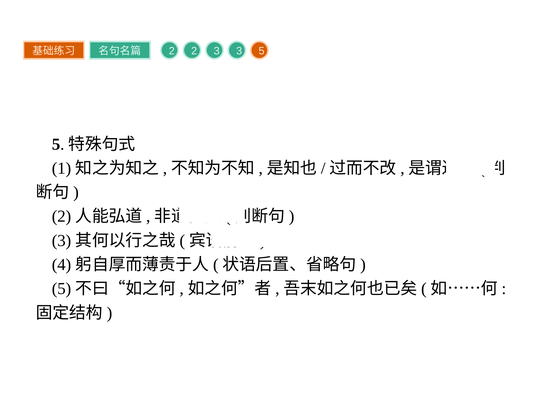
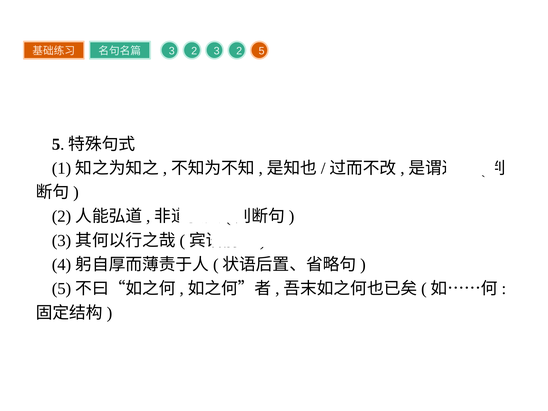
2 at (172, 51): 2 -> 3
2 3 3: 3 -> 2
